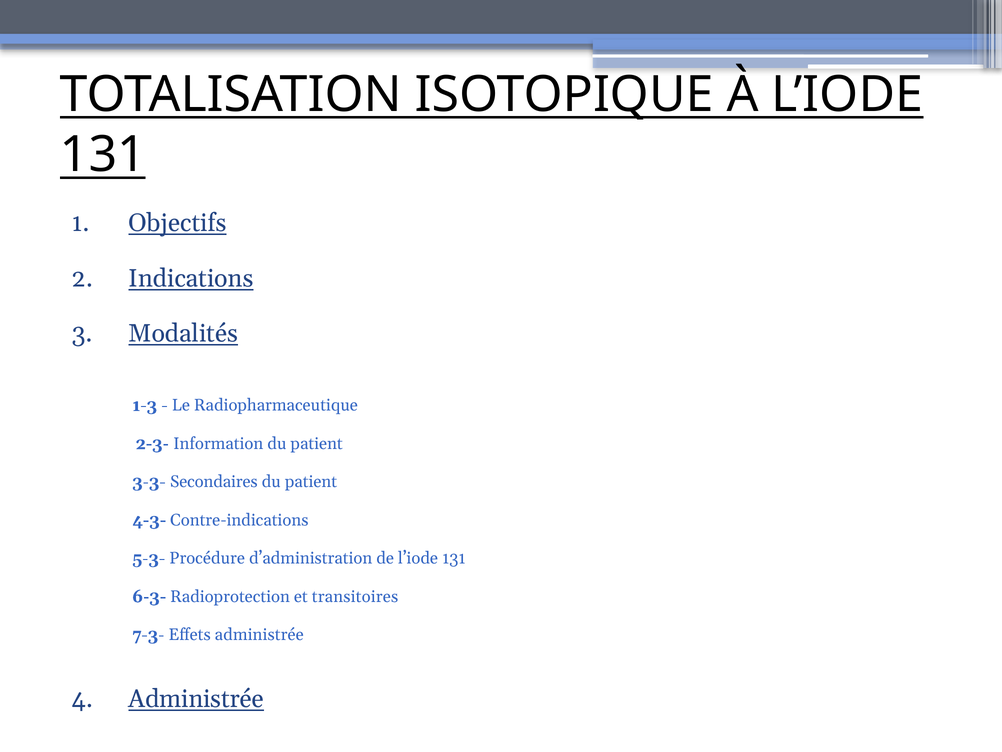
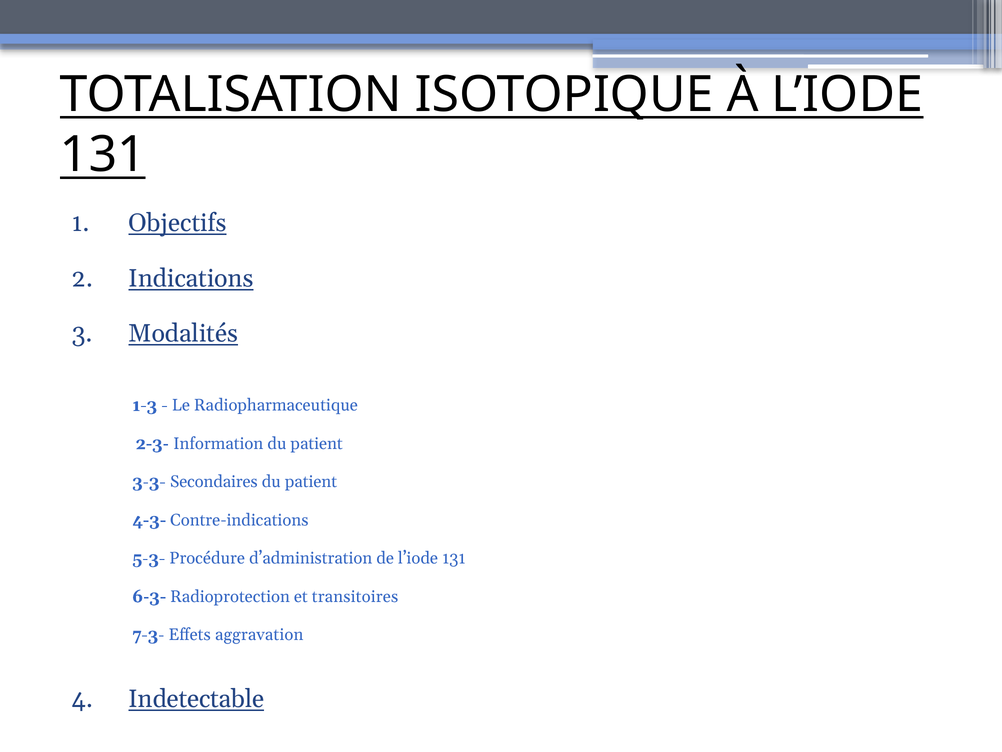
Effets administrée: administrée -> aggravation
Administrée at (196, 699): Administrée -> Indetectable
